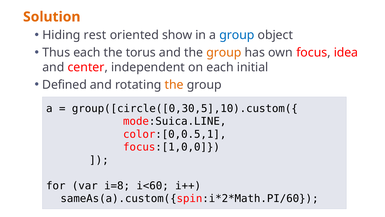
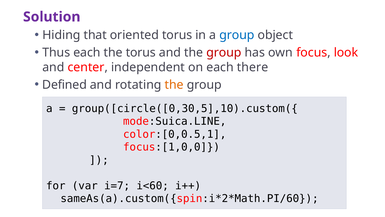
Solution colour: orange -> purple
rest: rest -> that
oriented show: show -> torus
group at (224, 52) colour: orange -> red
idea: idea -> look
initial: initial -> there
i=8: i=8 -> i=7
